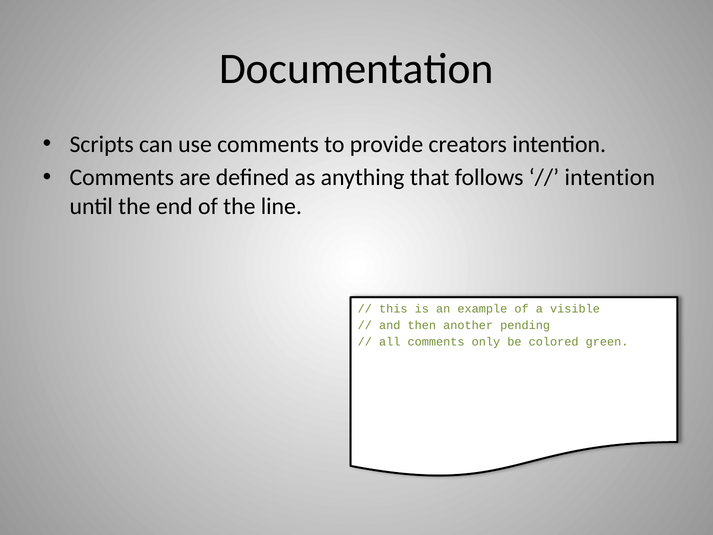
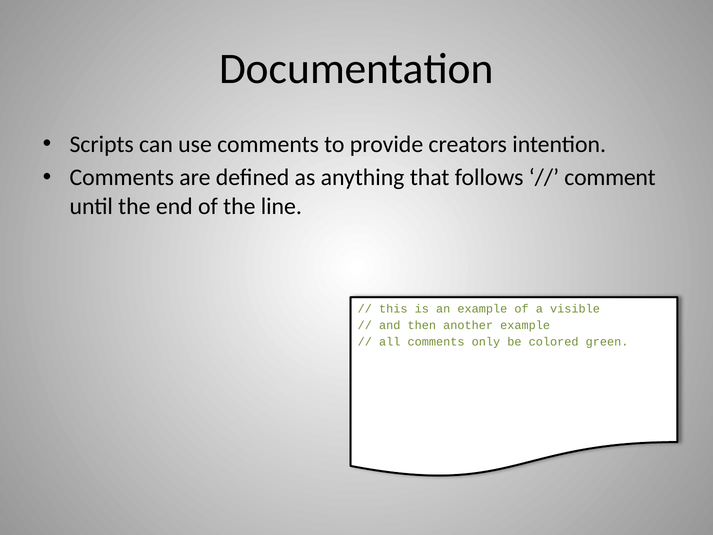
intention at (610, 178): intention -> comment
another pending: pending -> example
